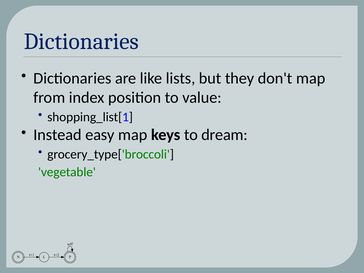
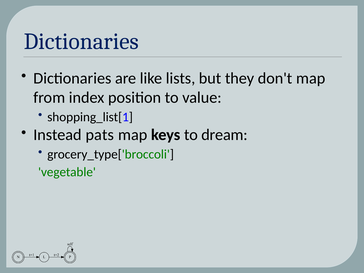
easy: easy -> pats
